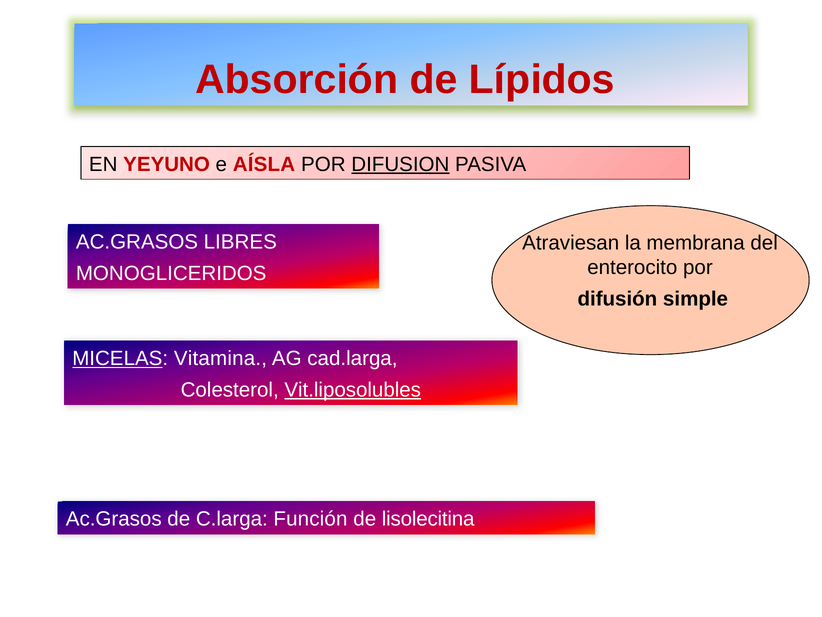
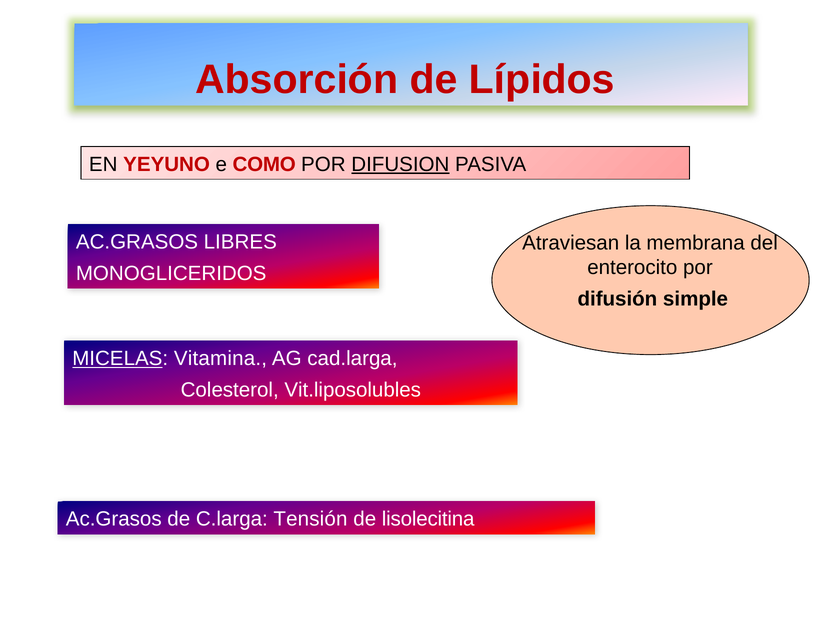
AÍSLA: AÍSLA -> COMO
Vit.liposolubles underline: present -> none
Función: Función -> Tensión
